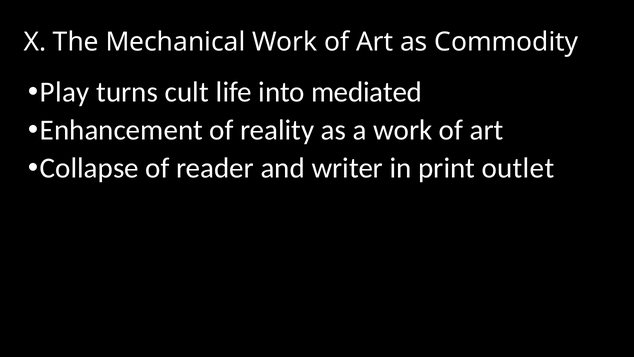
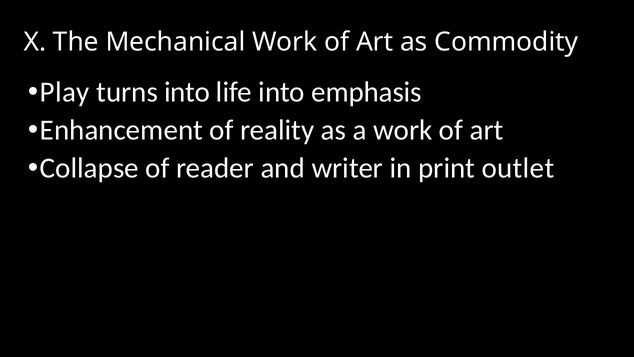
turns cult: cult -> into
mediated: mediated -> emphasis
